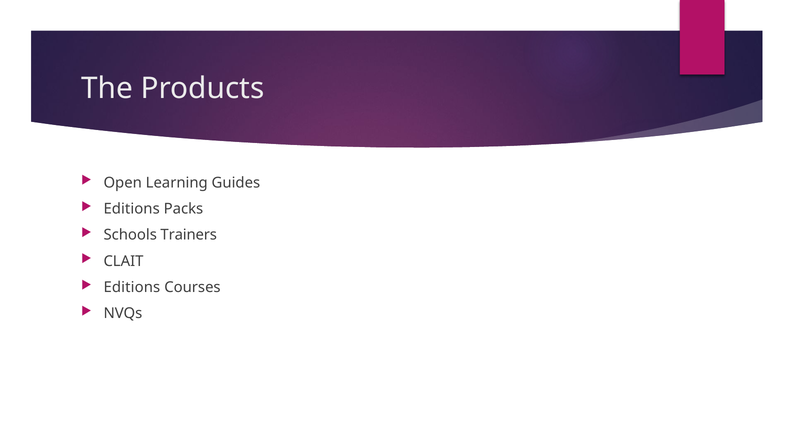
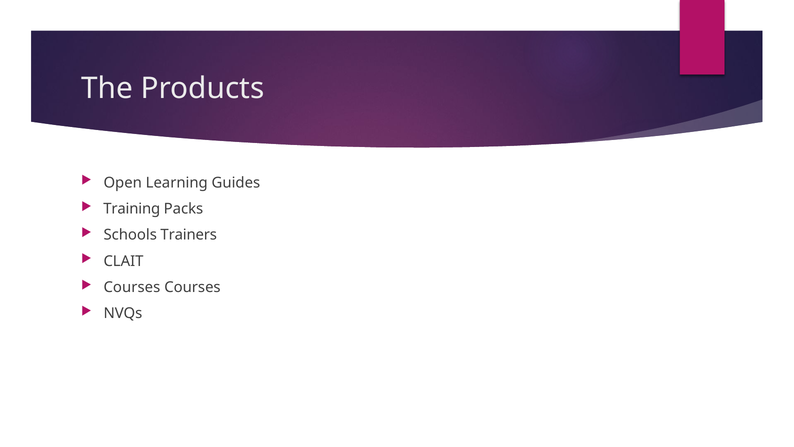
Editions at (132, 209): Editions -> Training
Editions at (132, 287): Editions -> Courses
